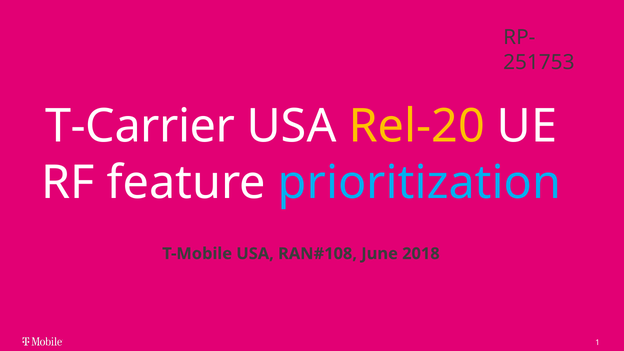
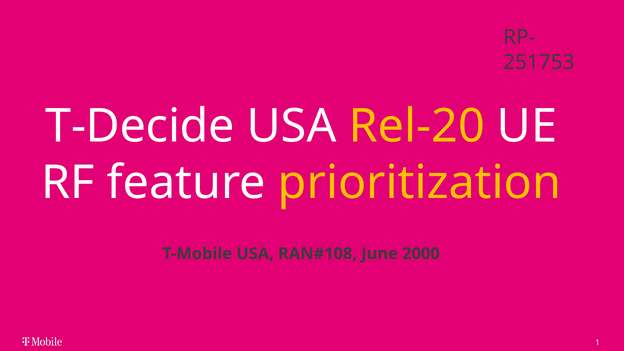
T-Carrier: T-Carrier -> T-Decide
prioritization colour: light blue -> yellow
2018: 2018 -> 2000
